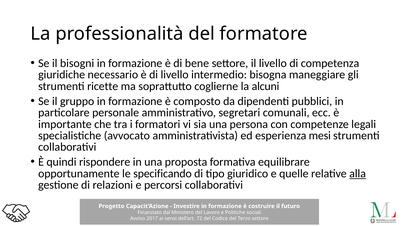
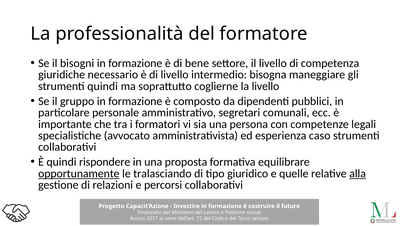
strumenti ricette: ricette -> quindi
la alcuni: alcuni -> livello
mesi: mesi -> caso
opportunamente underline: none -> present
specificando: specificando -> tralasciando
